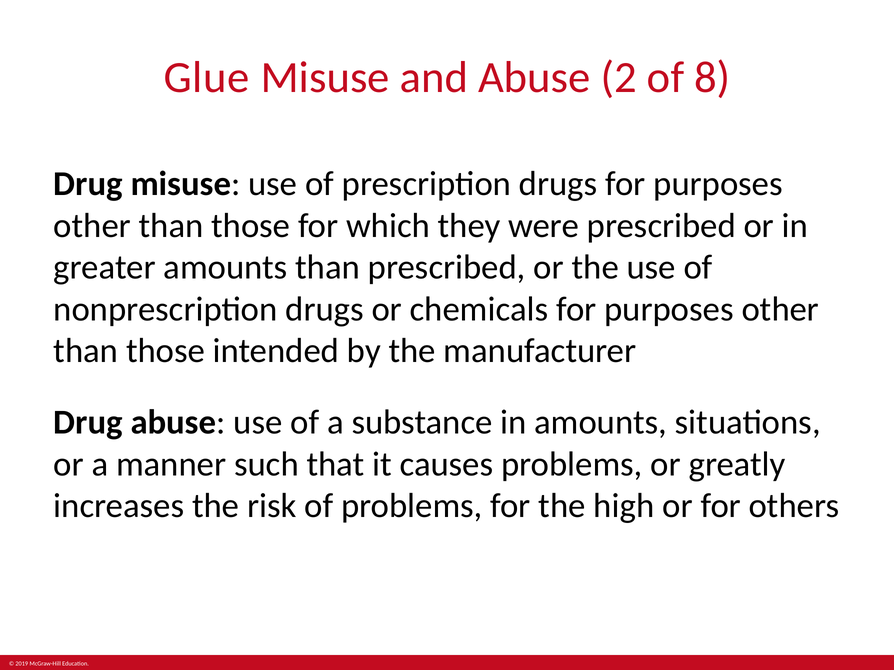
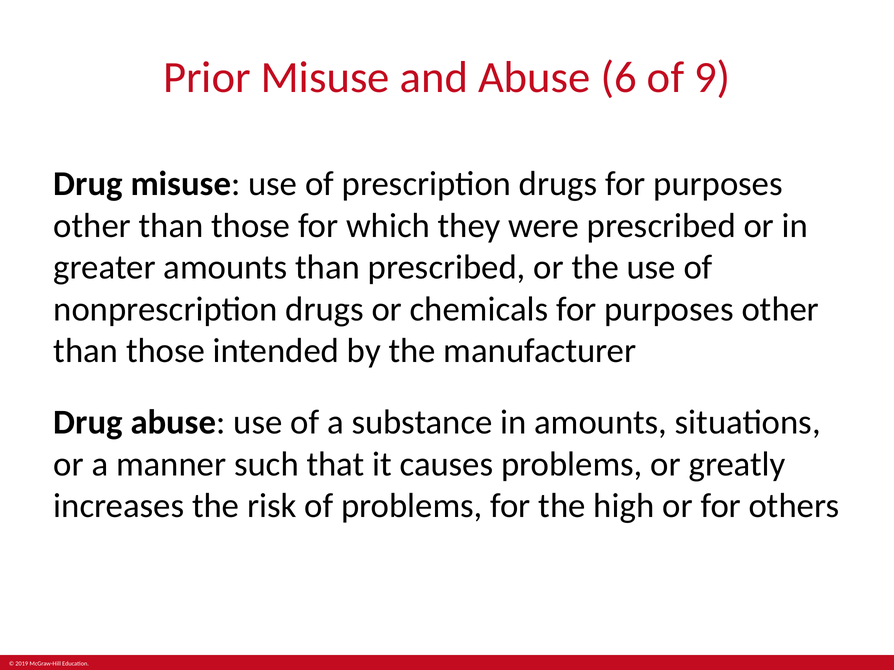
Glue: Glue -> Prior
2: 2 -> 6
8: 8 -> 9
